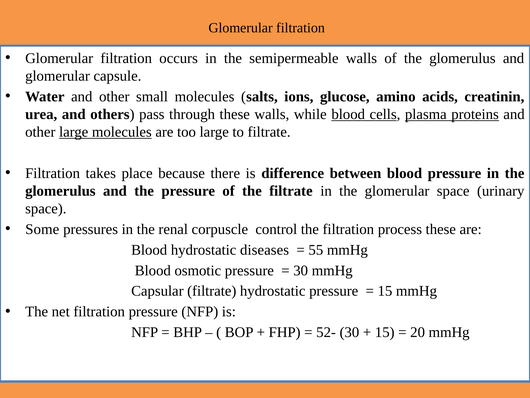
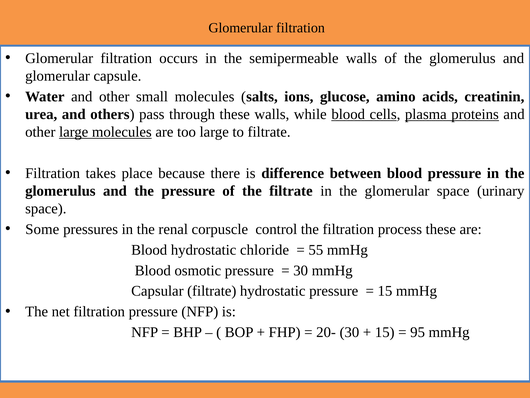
diseases: diseases -> chloride
52-: 52- -> 20-
20: 20 -> 95
